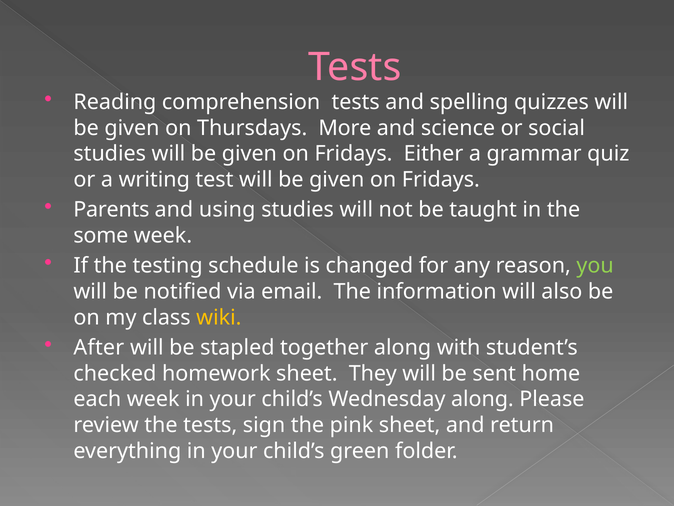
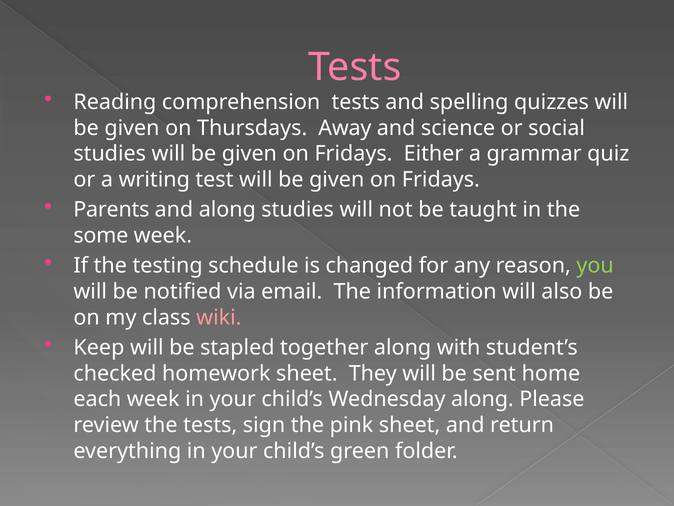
More: More -> Away
and using: using -> along
wiki colour: yellow -> pink
After: After -> Keep
